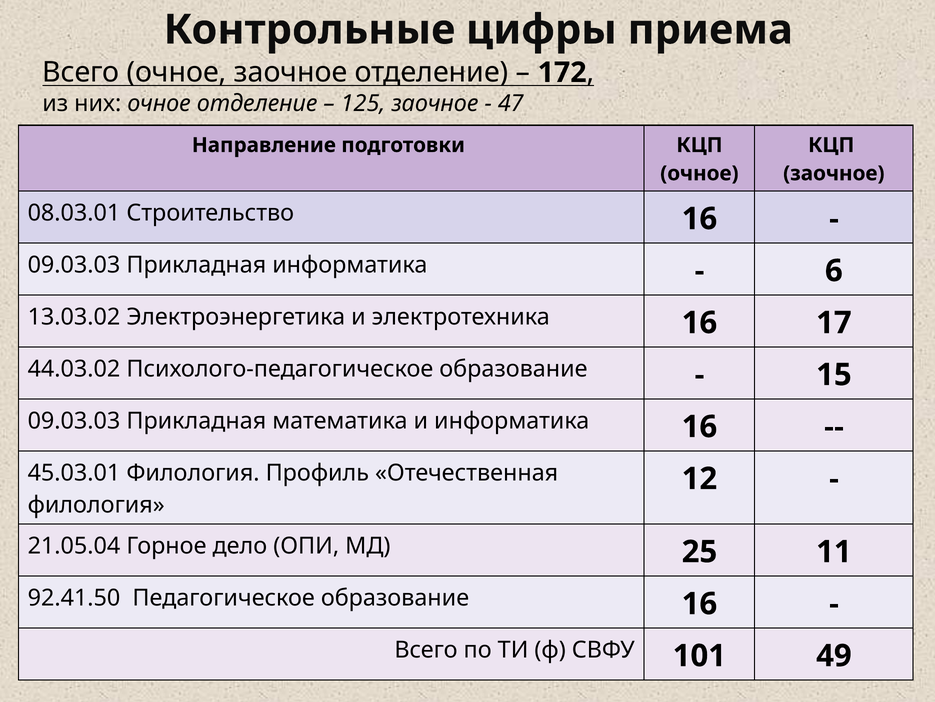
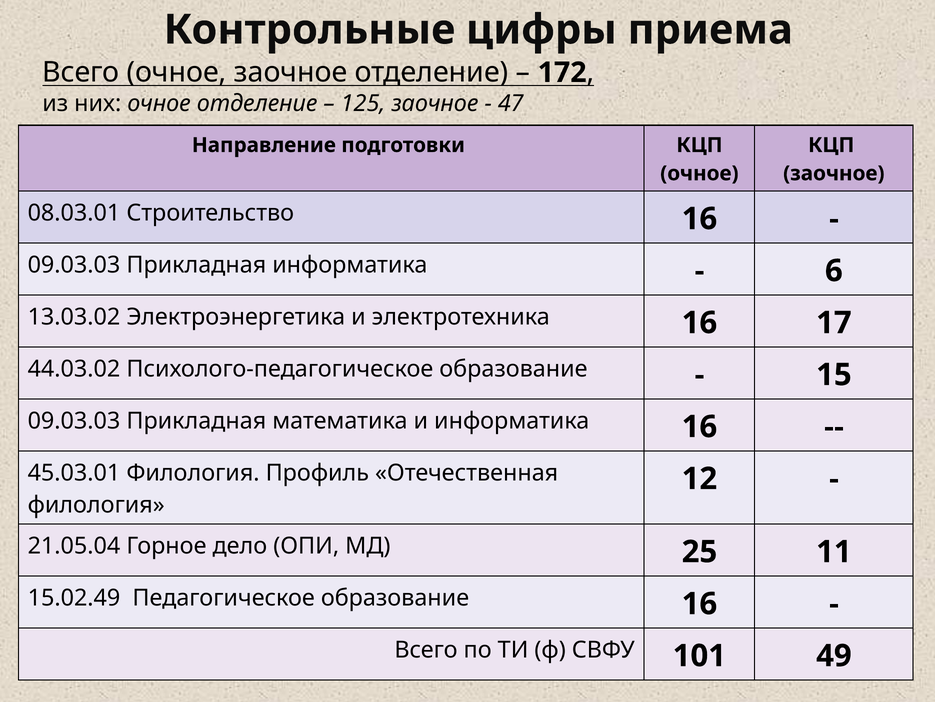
92.41.50: 92.41.50 -> 15.02.49
